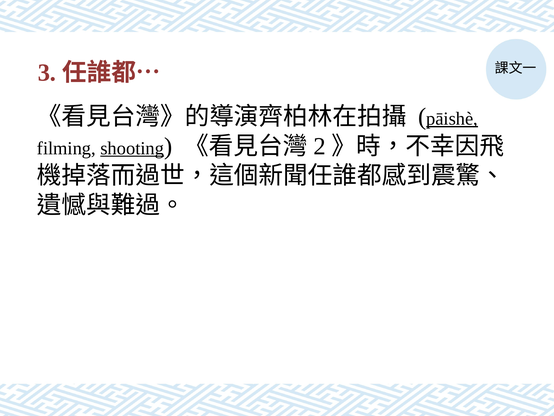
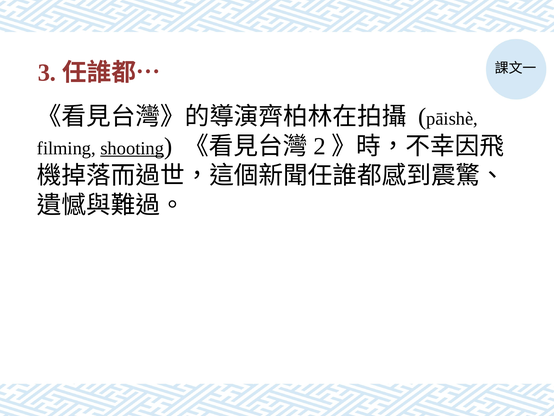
pāishè underline: present -> none
